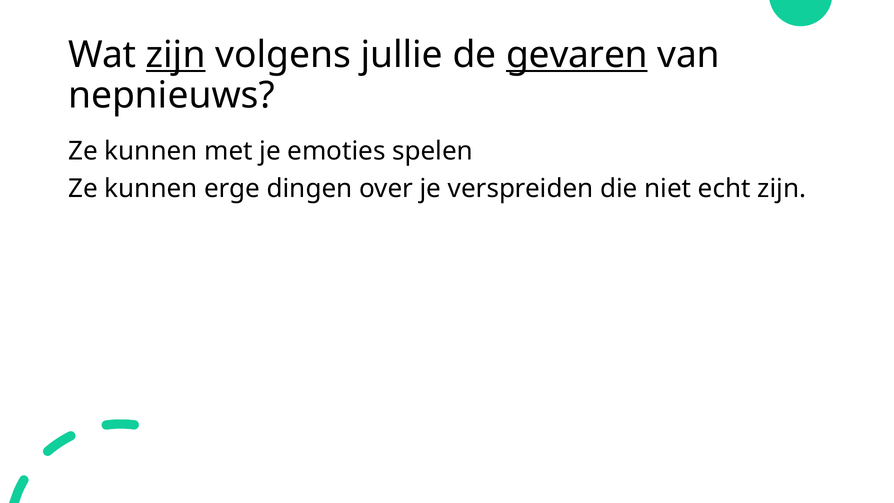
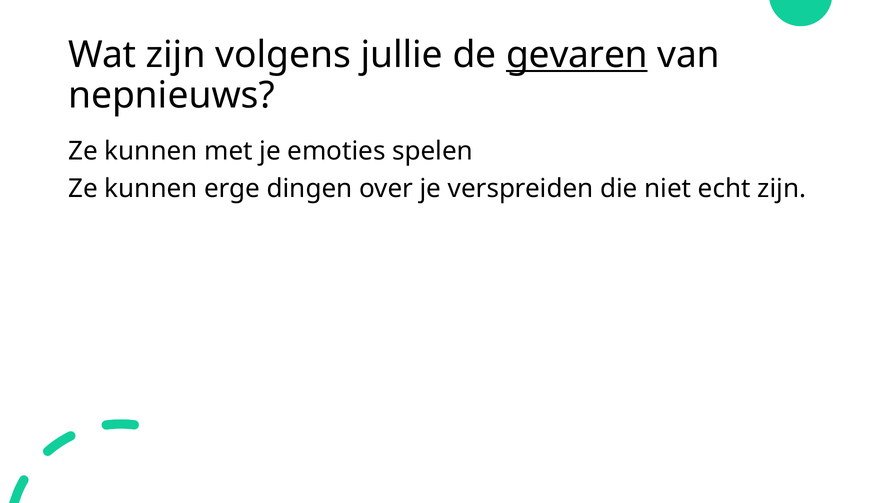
zijn at (176, 55) underline: present -> none
